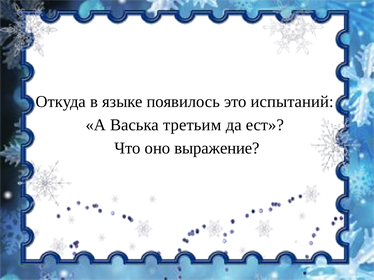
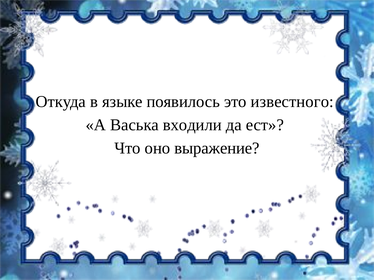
испытаний: испытаний -> известного
третьим: третьим -> входили
